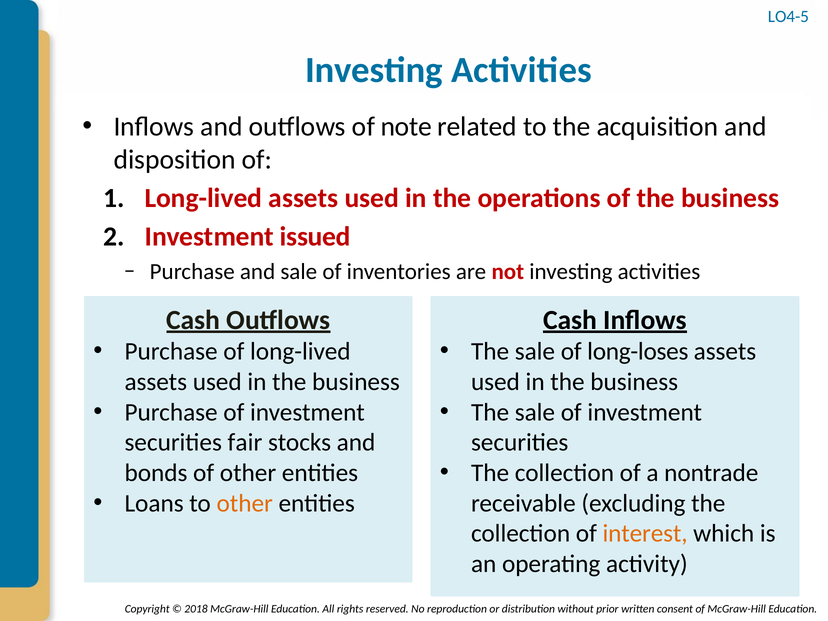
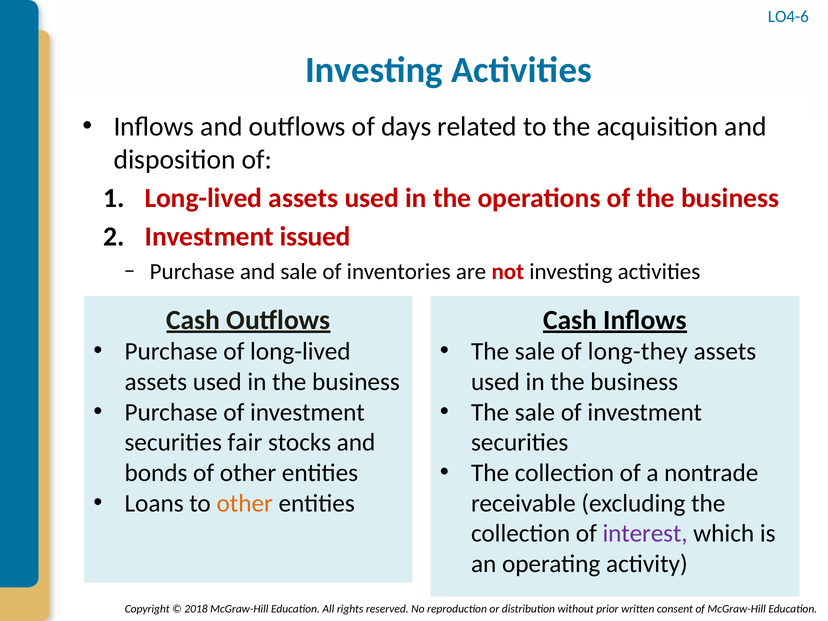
LO4-5: LO4-5 -> LO4-6
note: note -> days
long-loses: long-loses -> long-they
interest colour: orange -> purple
